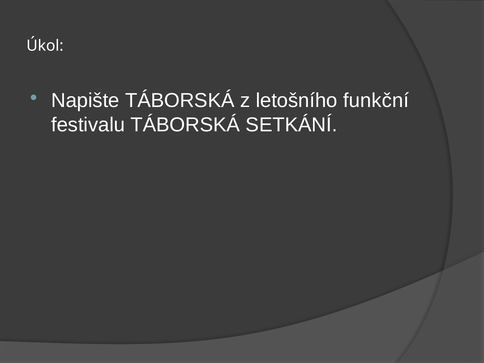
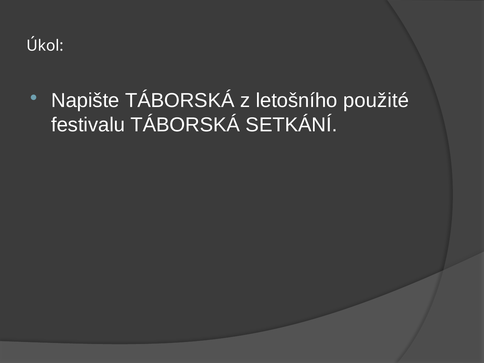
funkční: funkční -> použité
